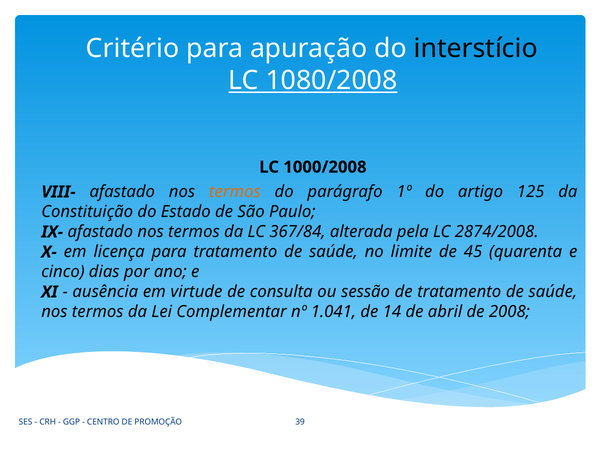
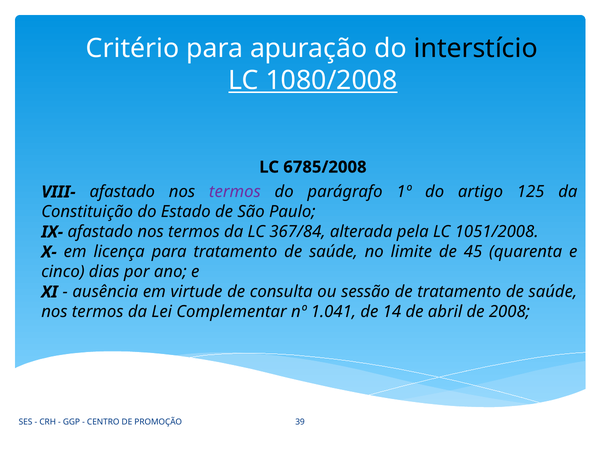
1000/2008: 1000/2008 -> 6785/2008
termos at (235, 192) colour: orange -> purple
2874/2008: 2874/2008 -> 1051/2008
